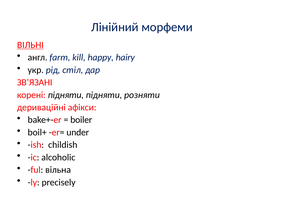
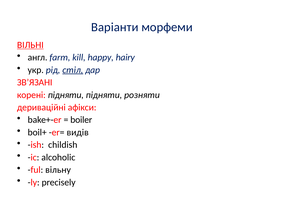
Лінійний: Лінійний -> Варіанти
стіл underline: none -> present
under: under -> видів
вільна: вільна -> вільну
